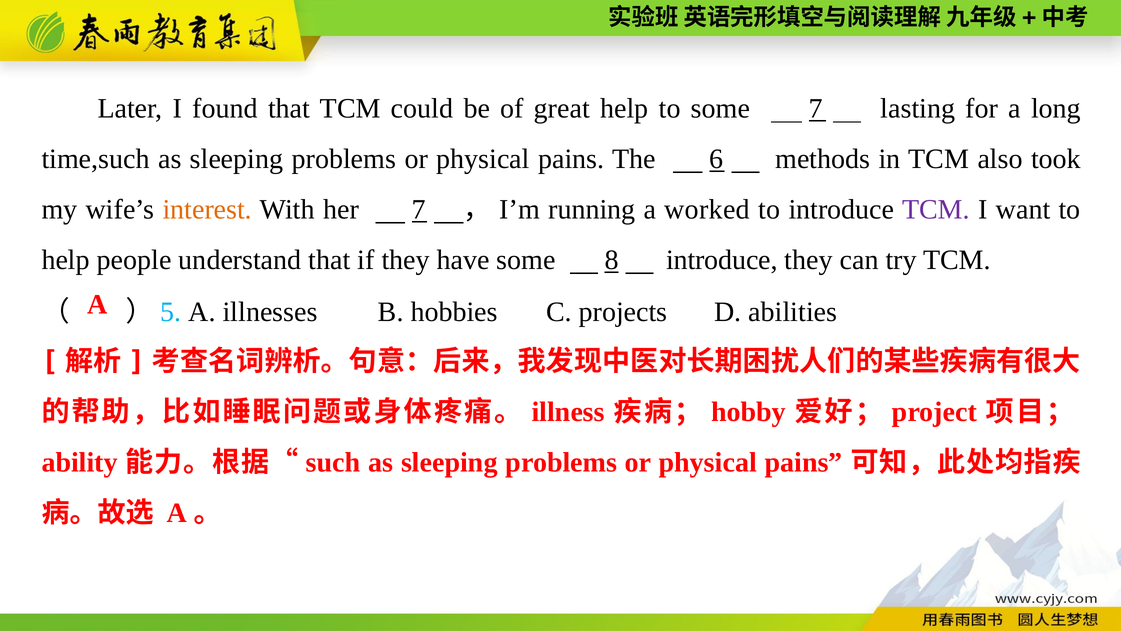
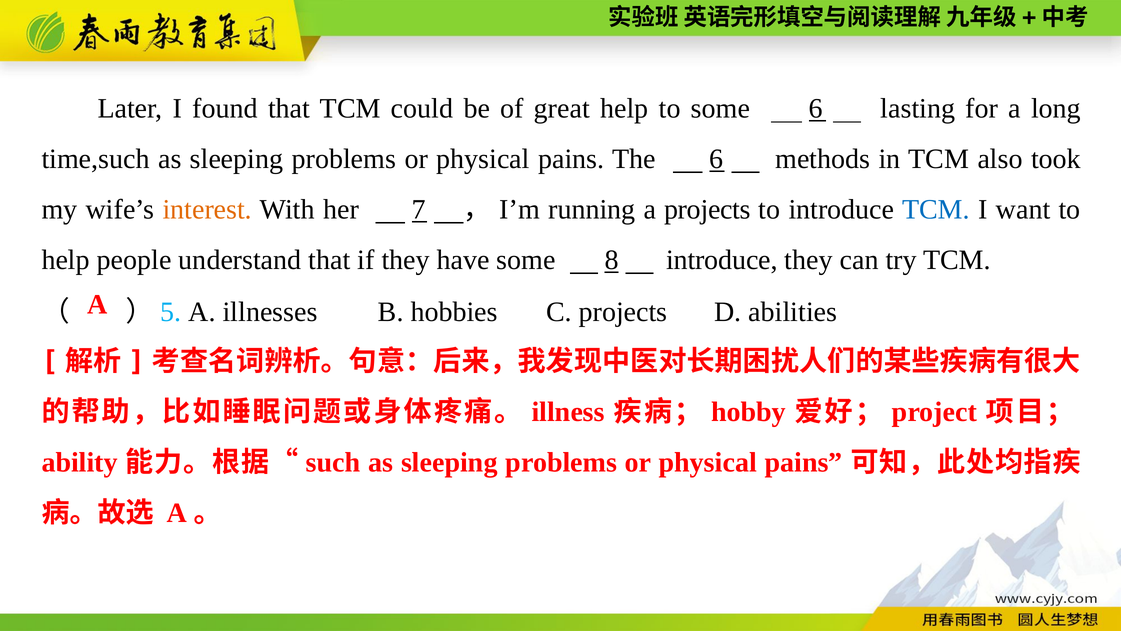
some 7: 7 -> 6
a worked: worked -> projects
TCM at (936, 209) colour: purple -> blue
